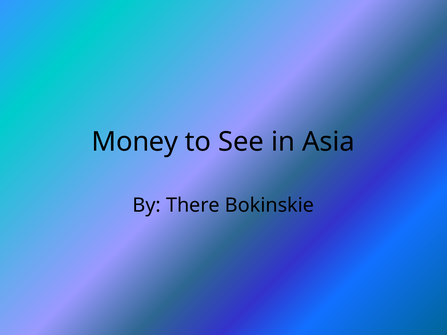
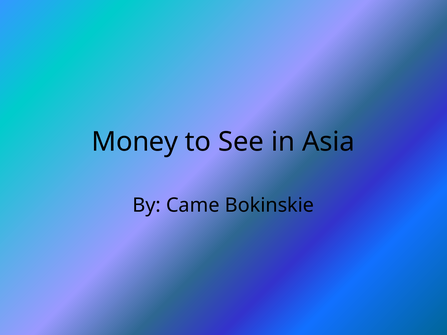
There: There -> Came
